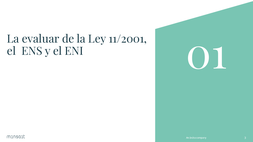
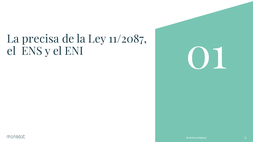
evaluar: evaluar -> precisa
11/2001: 11/2001 -> 11/2087
